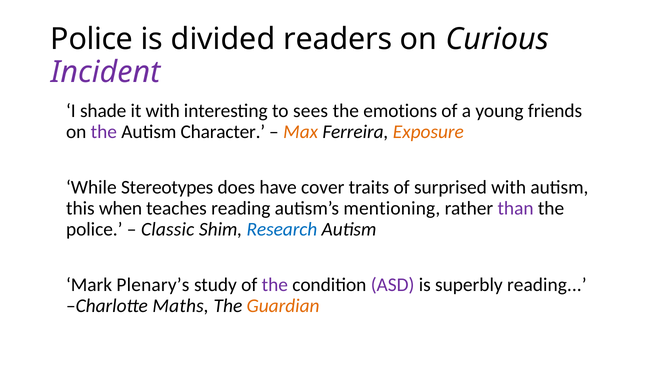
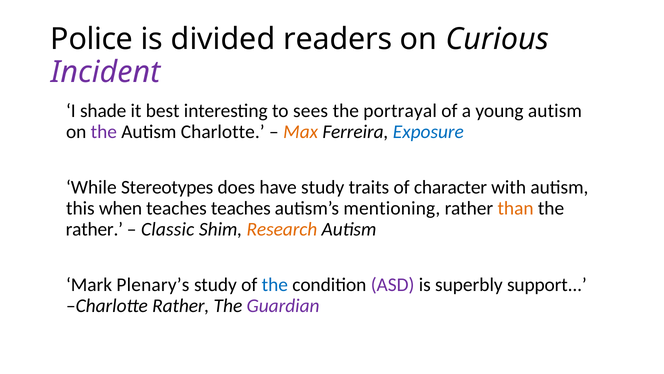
it with: with -> best
emotions: emotions -> portrayal
young friends: friends -> autism
Autism Character: Character -> Charlotte
Exposure colour: orange -> blue
have cover: cover -> study
surprised: surprised -> character
teaches reading: reading -> teaches
than colour: purple -> orange
police at (94, 229): police -> rather
Research colour: blue -> orange
the at (275, 285) colour: purple -> blue
superbly reading: reading -> support
Charlotte Maths: Maths -> Rather
Guardian colour: orange -> purple
